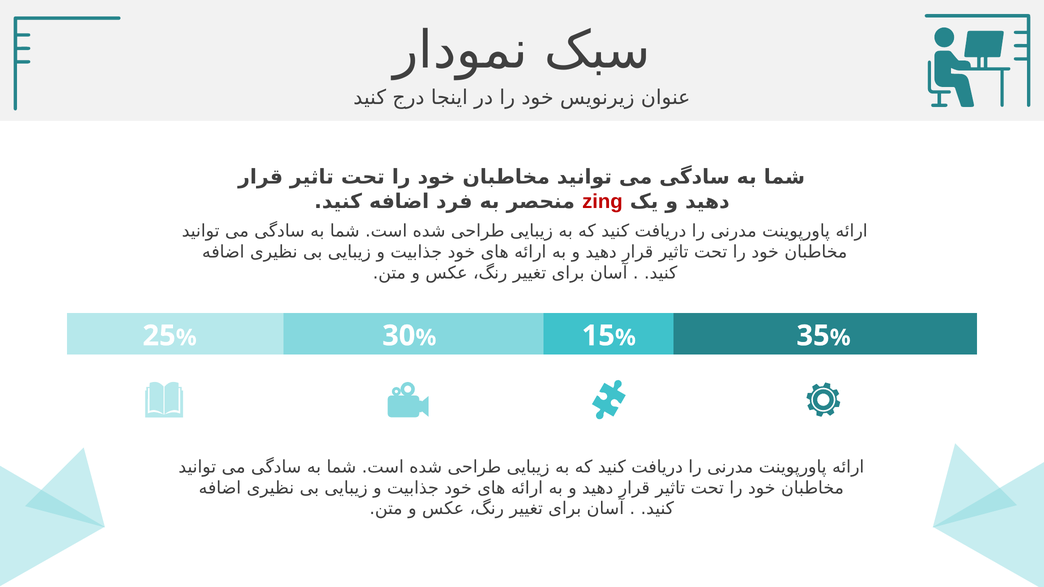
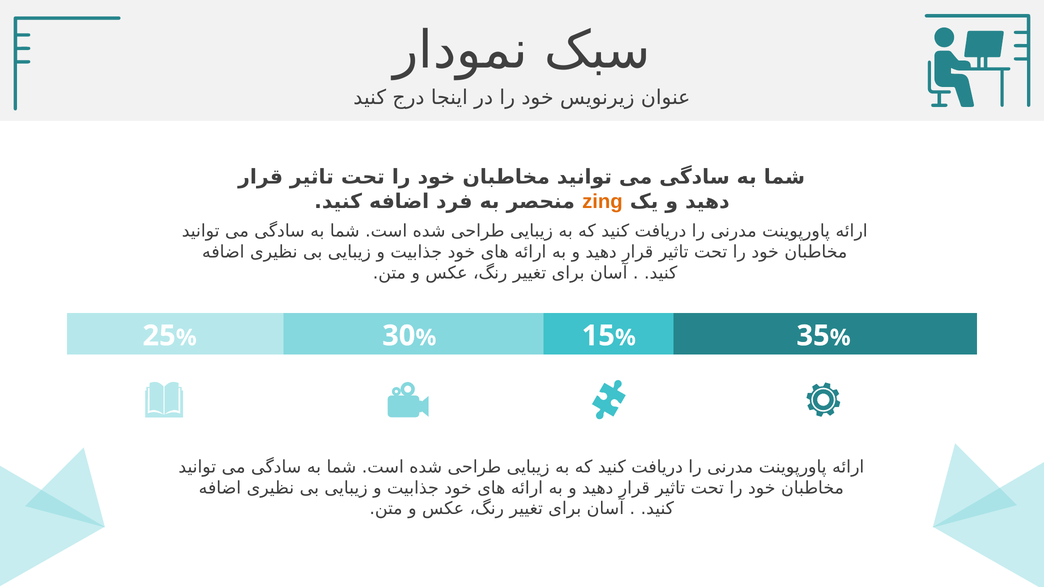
zing colour: red -> orange
